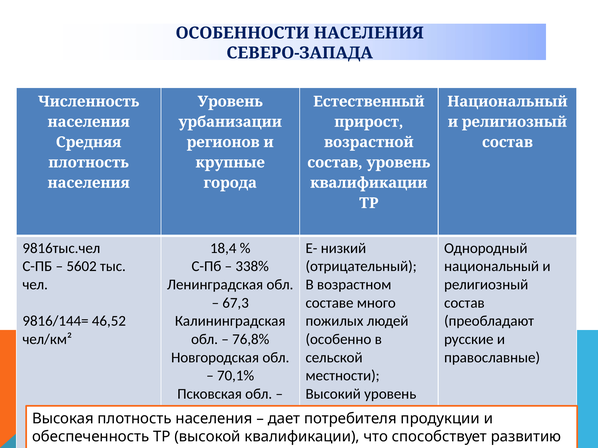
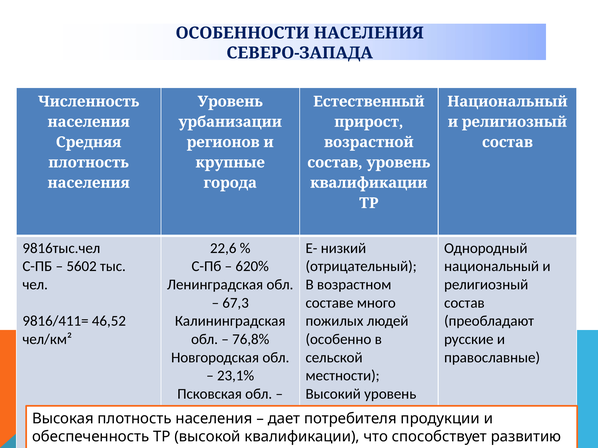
18,4: 18,4 -> 22,6
338%: 338% -> 620%
9816/144=: 9816/144= -> 9816/411=
70,1%: 70,1% -> 23,1%
